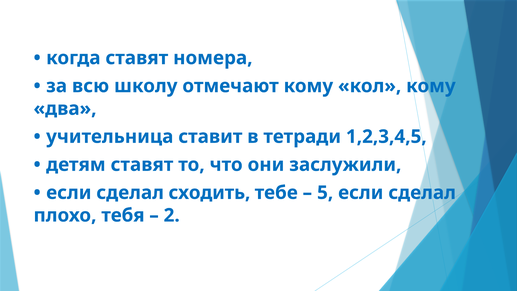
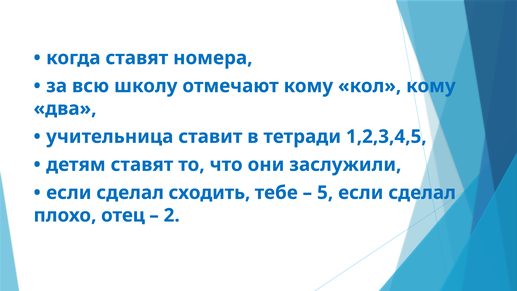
тебя: тебя -> отец
